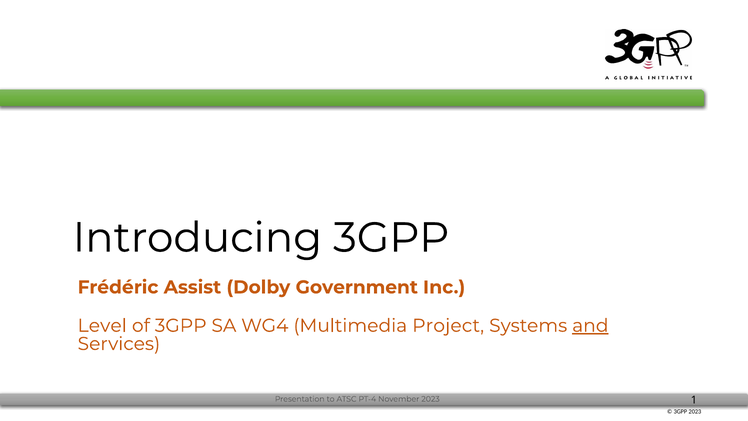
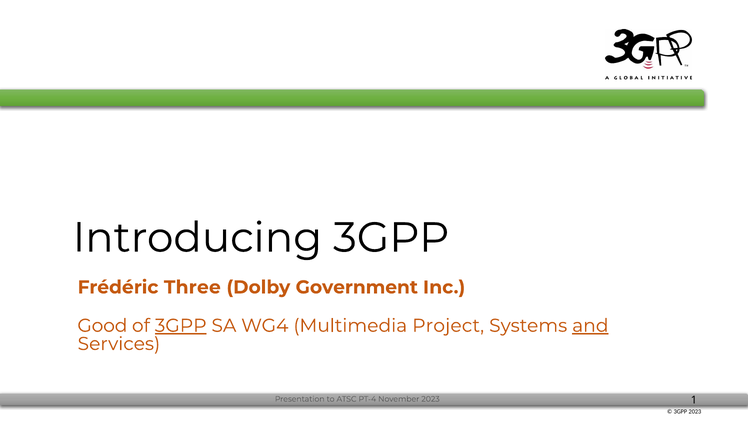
Assist: Assist -> Three
Level: Level -> Good
3GPP at (181, 325) underline: none -> present
